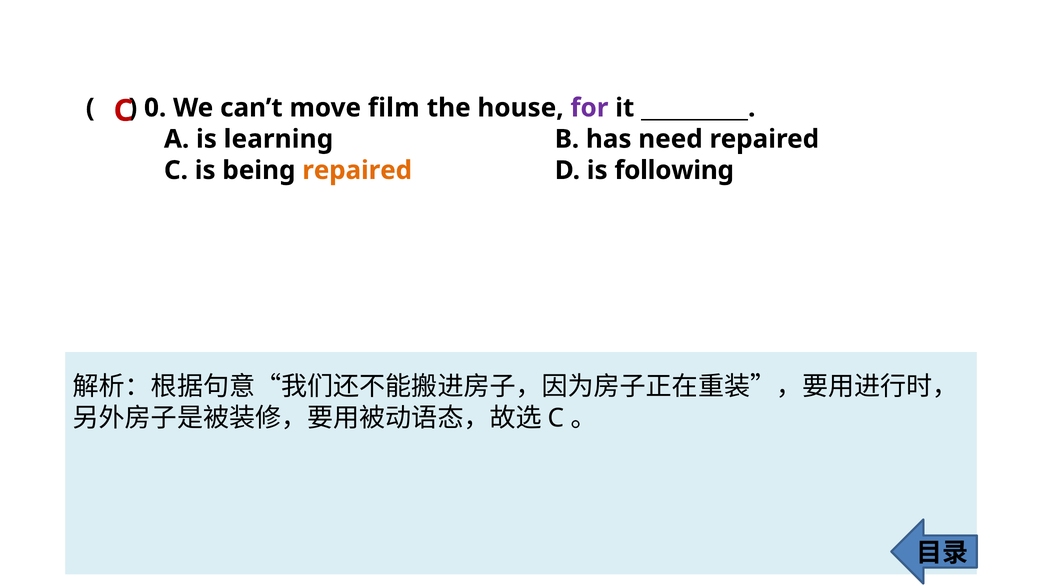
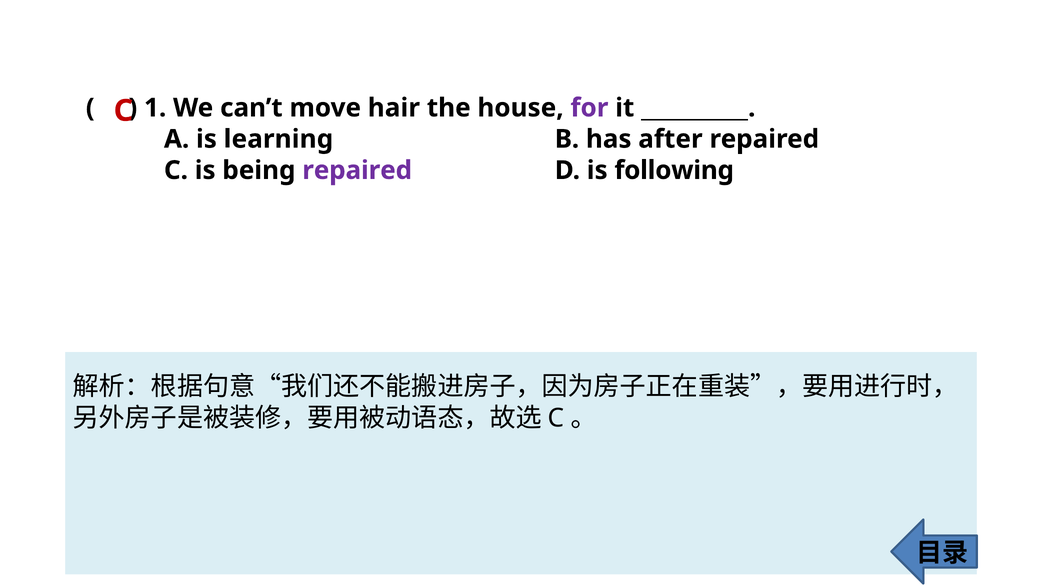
0: 0 -> 1
film: film -> hair
need: need -> after
repaired at (357, 170) colour: orange -> purple
